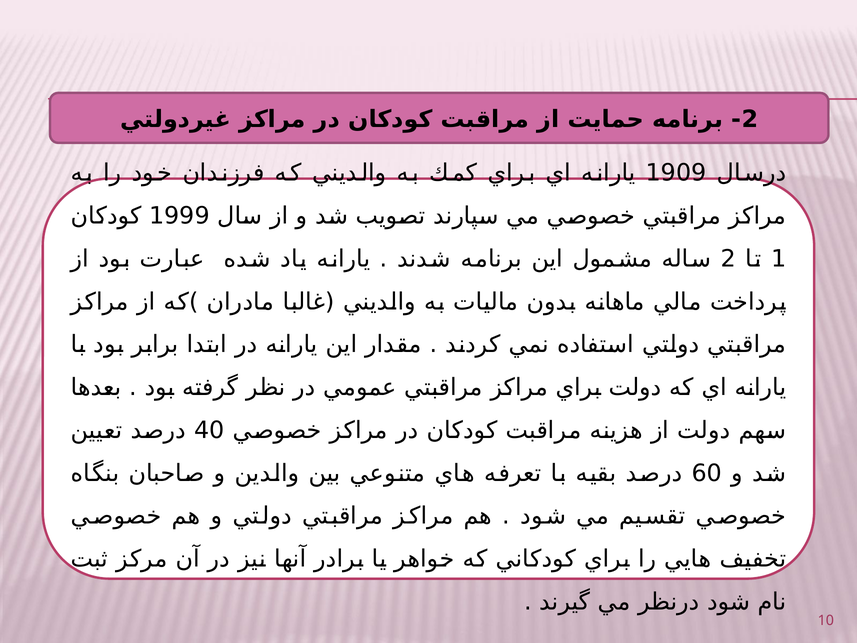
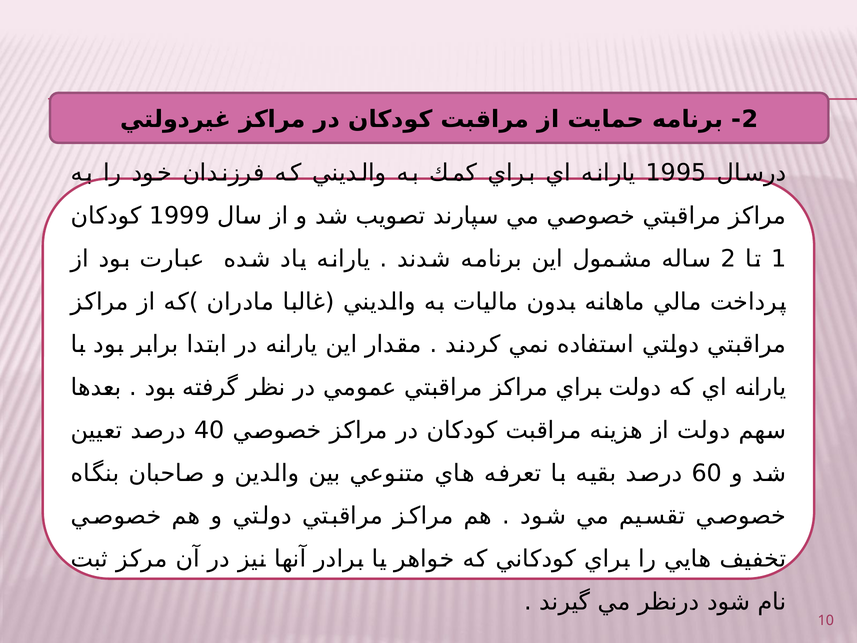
1909: 1909 -> 1995
